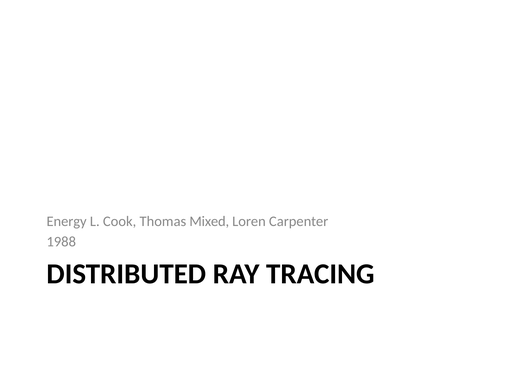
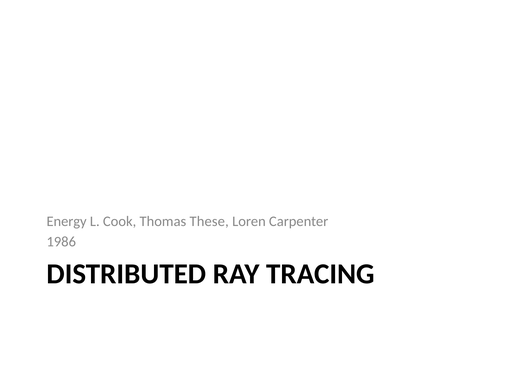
Mixed: Mixed -> These
1988: 1988 -> 1986
